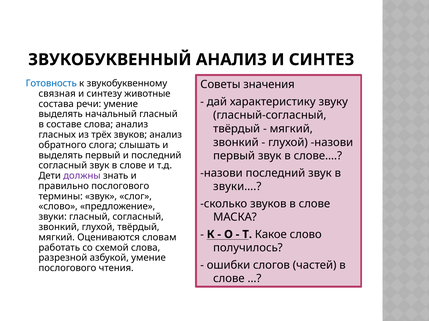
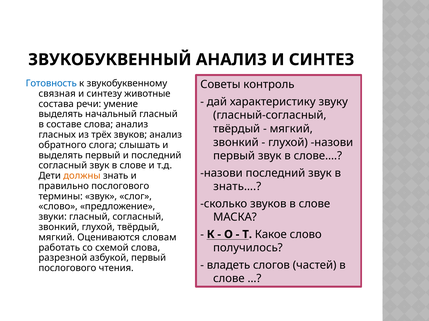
значения: значения -> контроль
должны colour: purple -> orange
звуки…: звуки… -> знать…
азбукой умение: умение -> первый
ошибки: ошибки -> владеть
